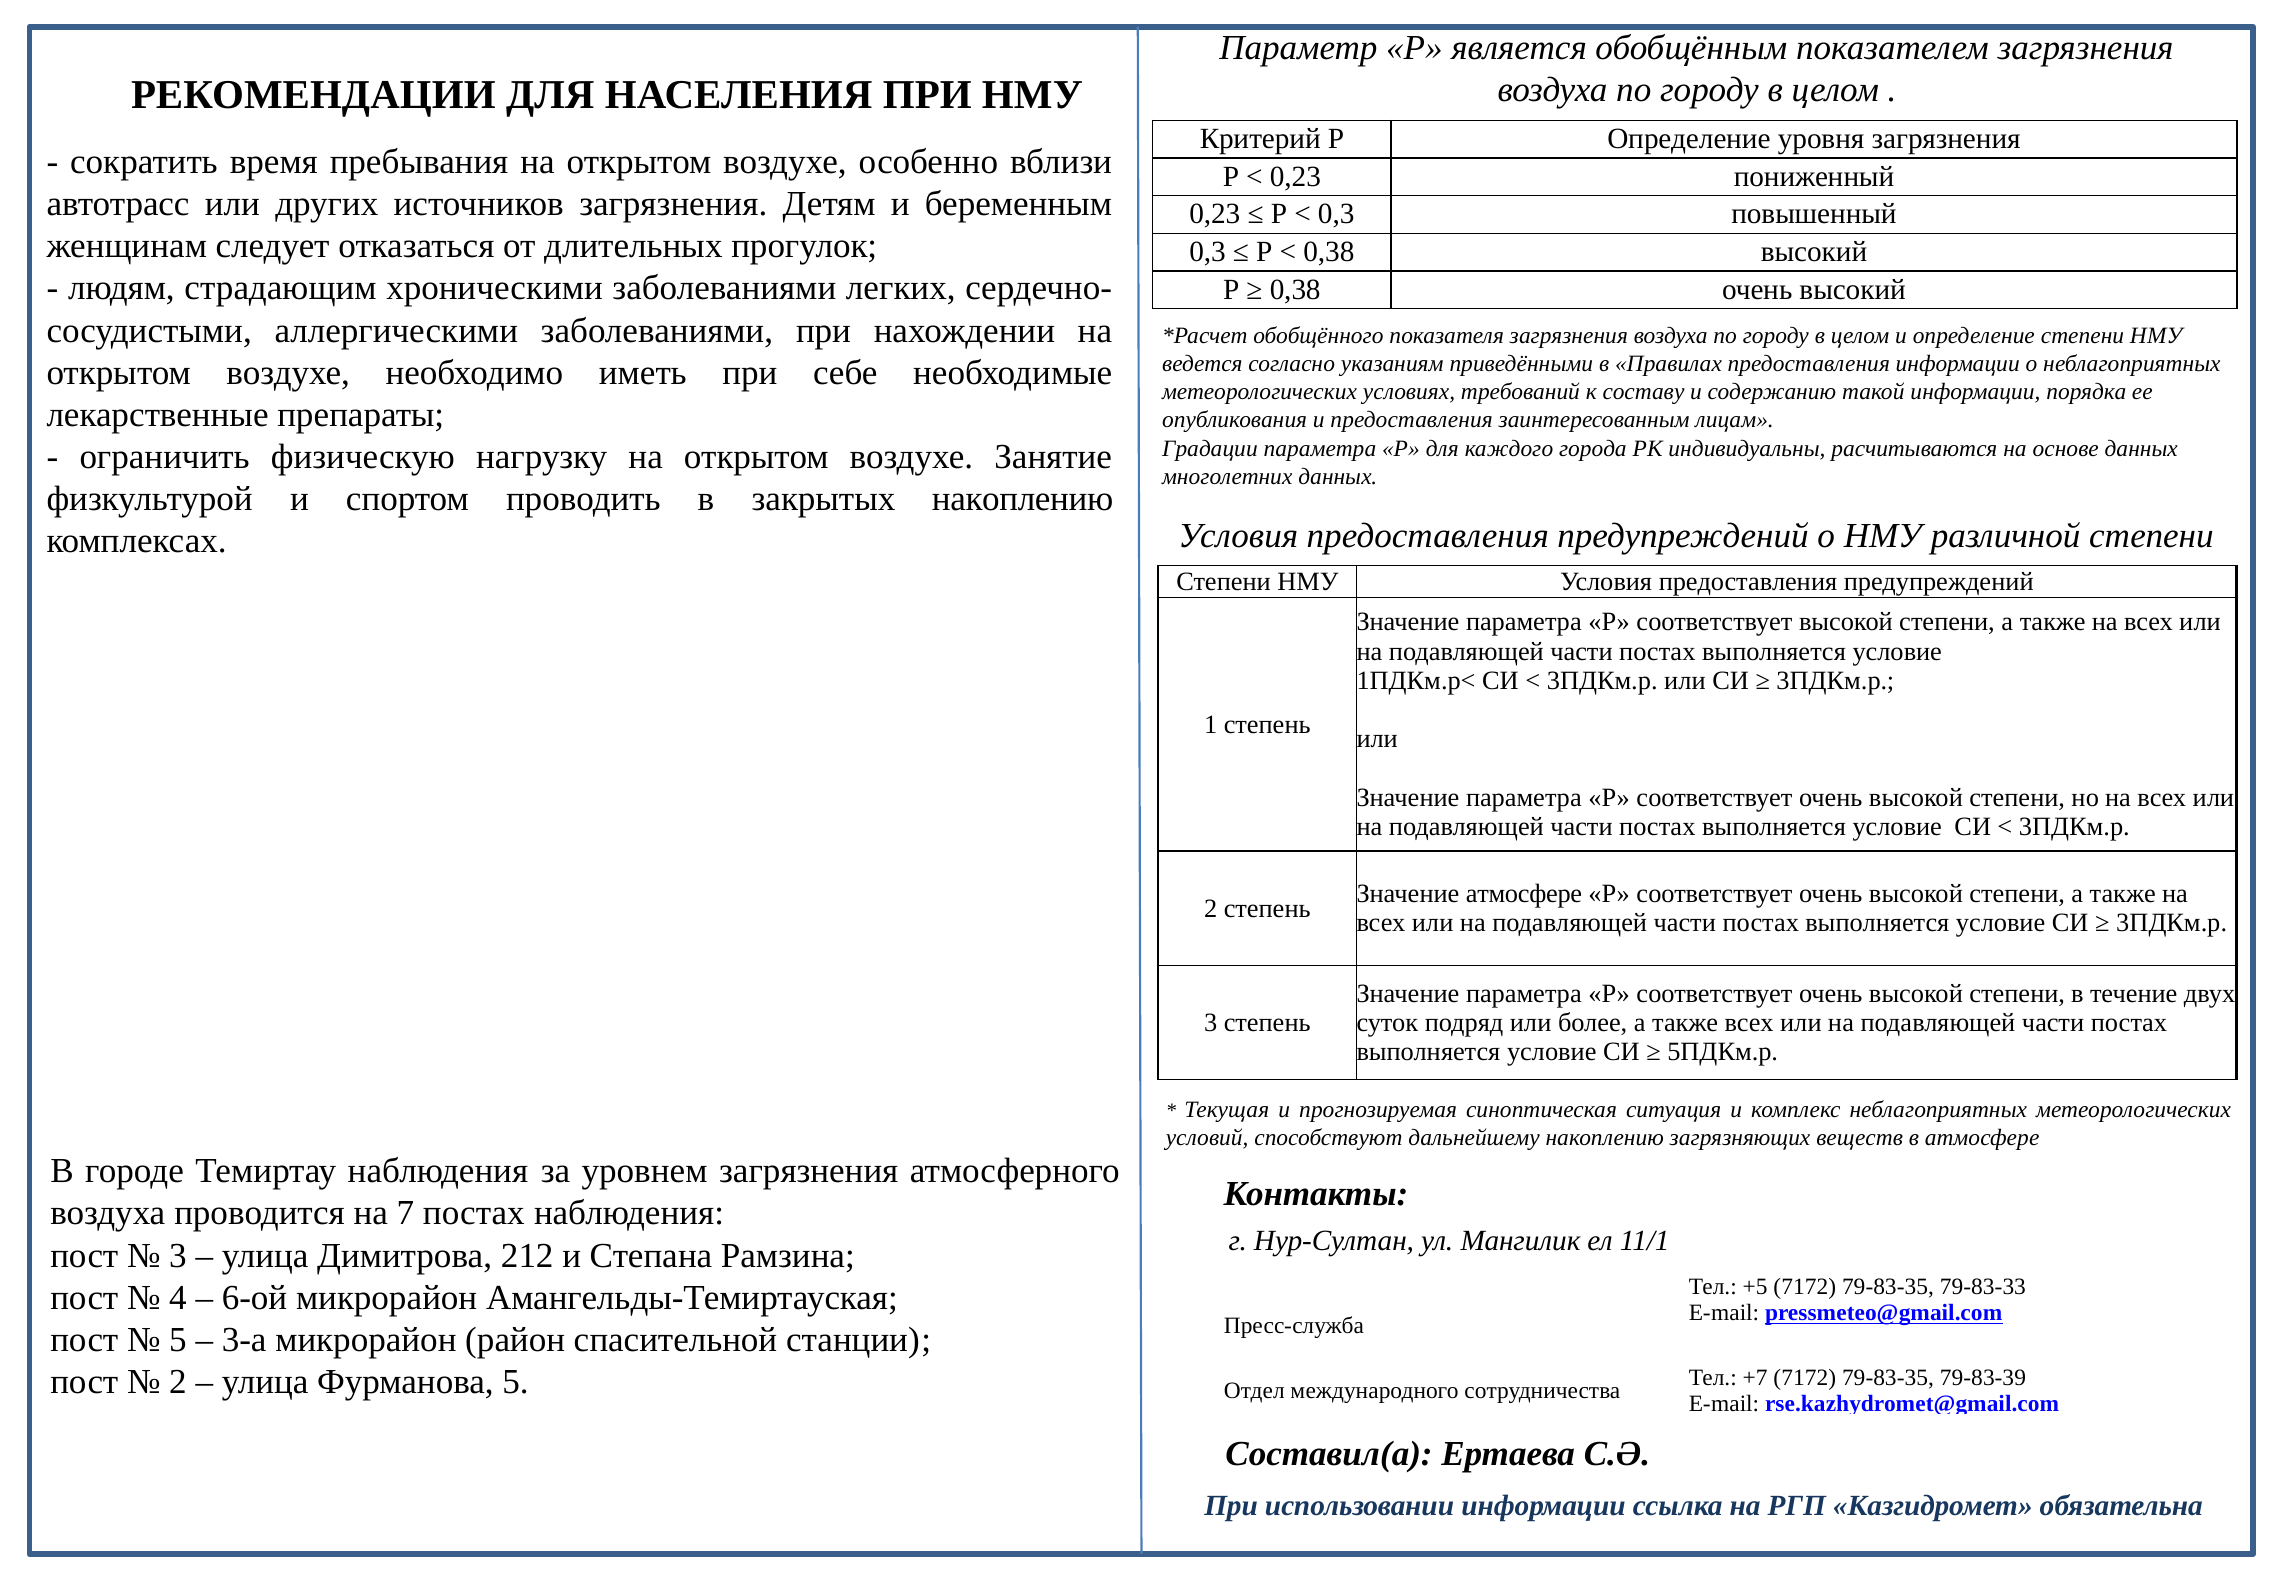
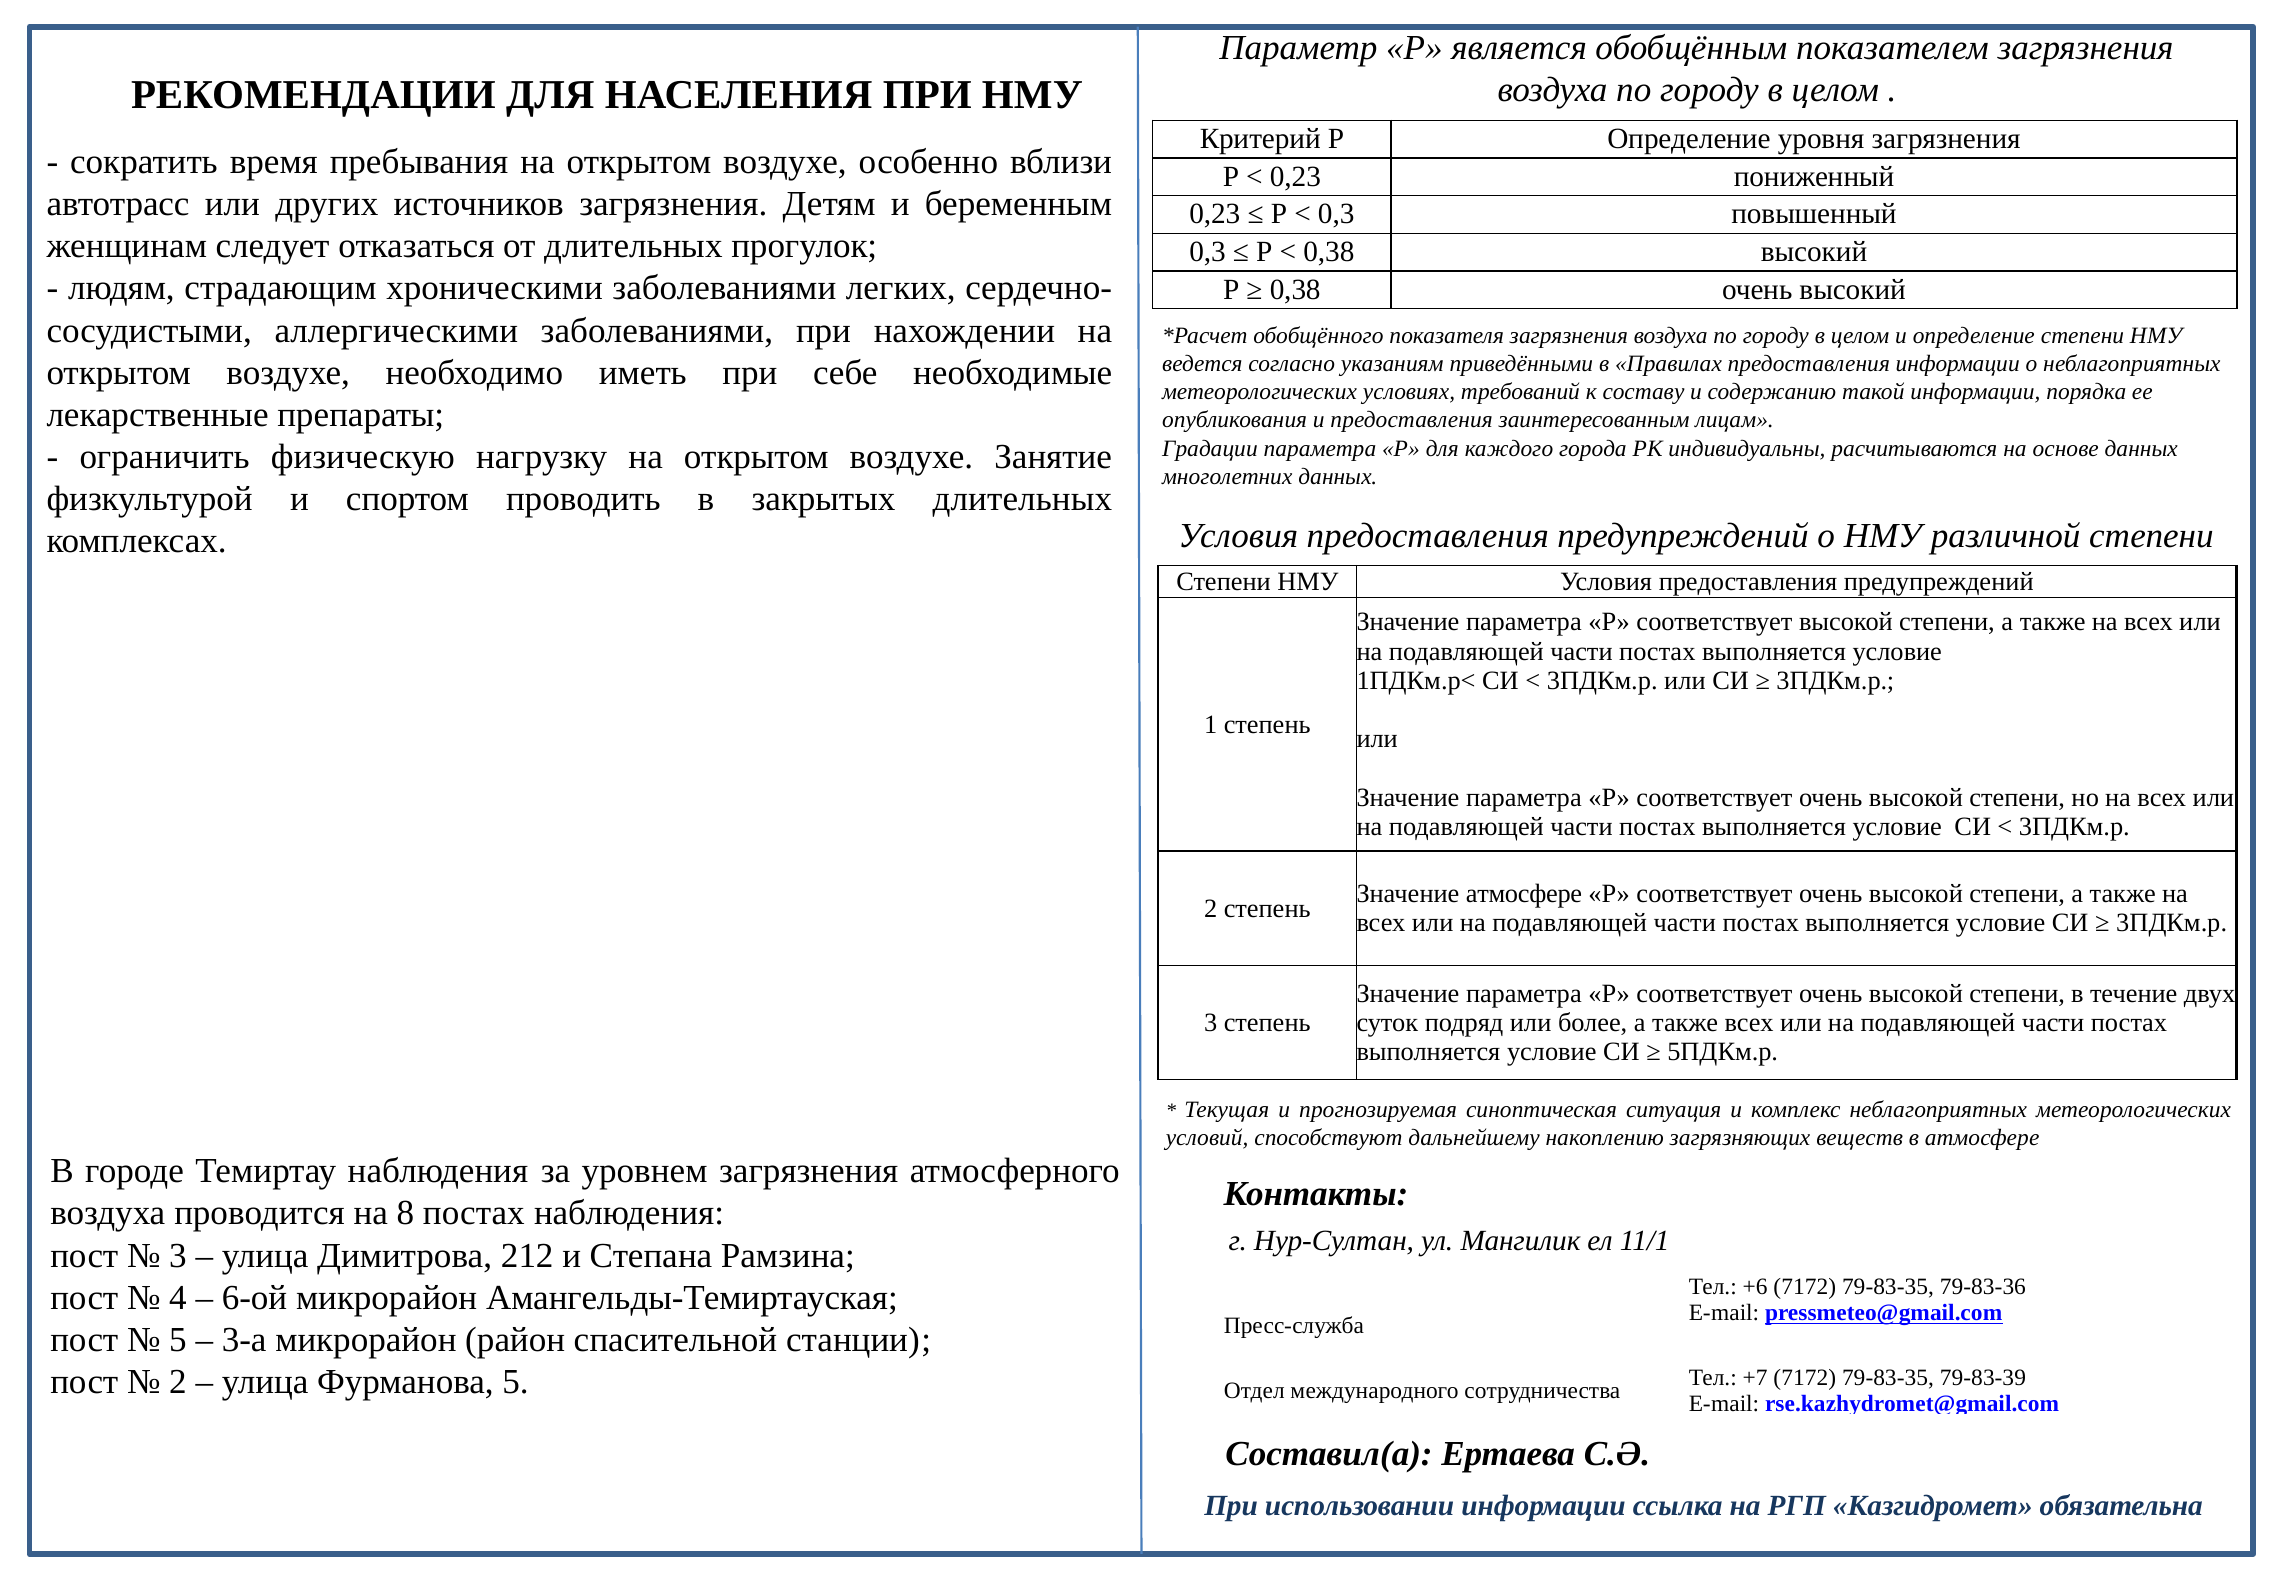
закрытых накоплению: накоплению -> длительных
7: 7 -> 8
+5: +5 -> +6
79-83-33: 79-83-33 -> 79-83-36
